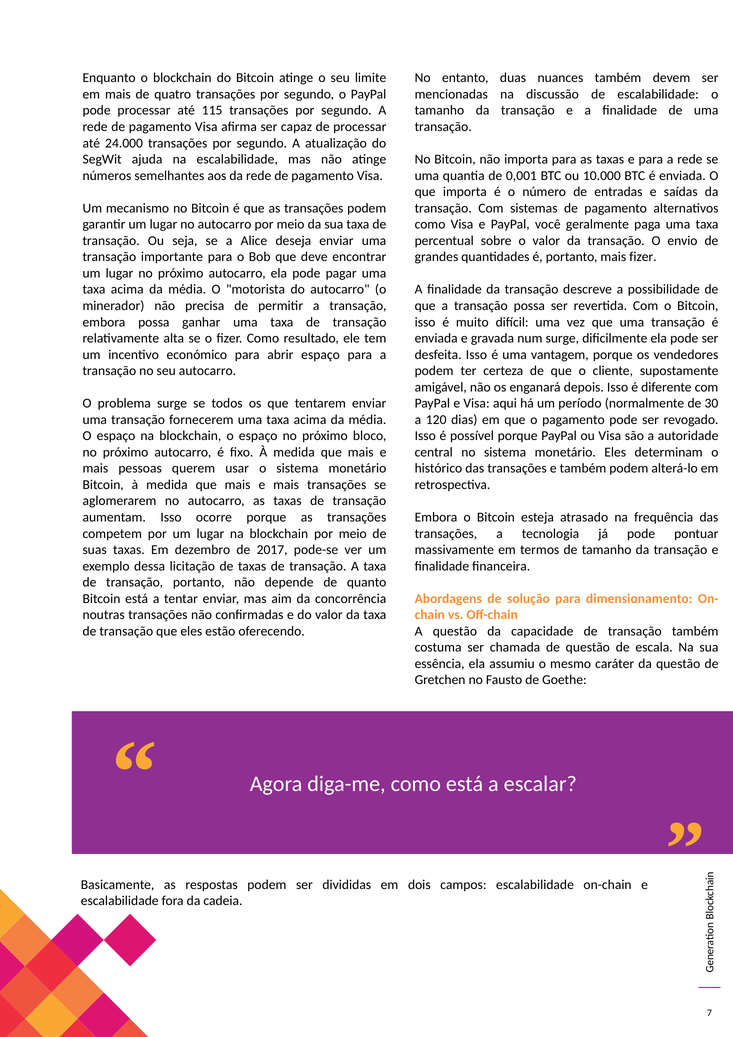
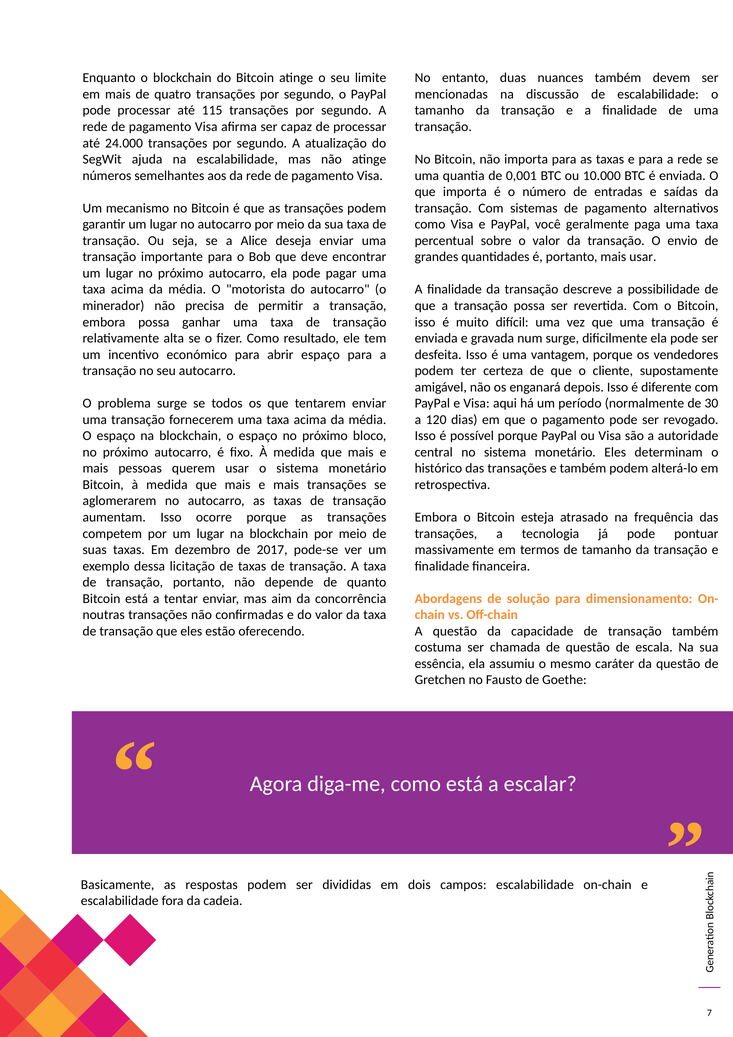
mais fizer: fizer -> usar
